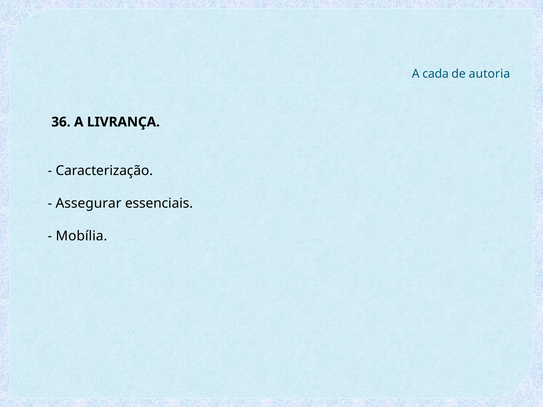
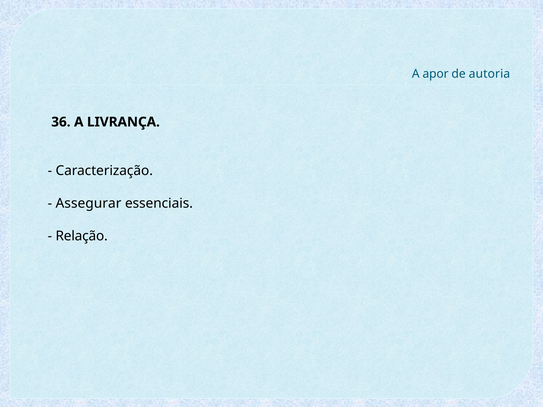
cada: cada -> apor
Mobília: Mobília -> Relação
